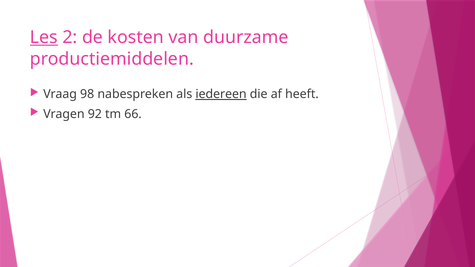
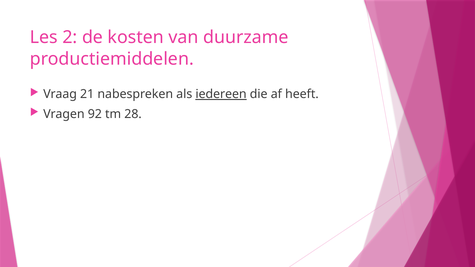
Les underline: present -> none
98: 98 -> 21
66: 66 -> 28
